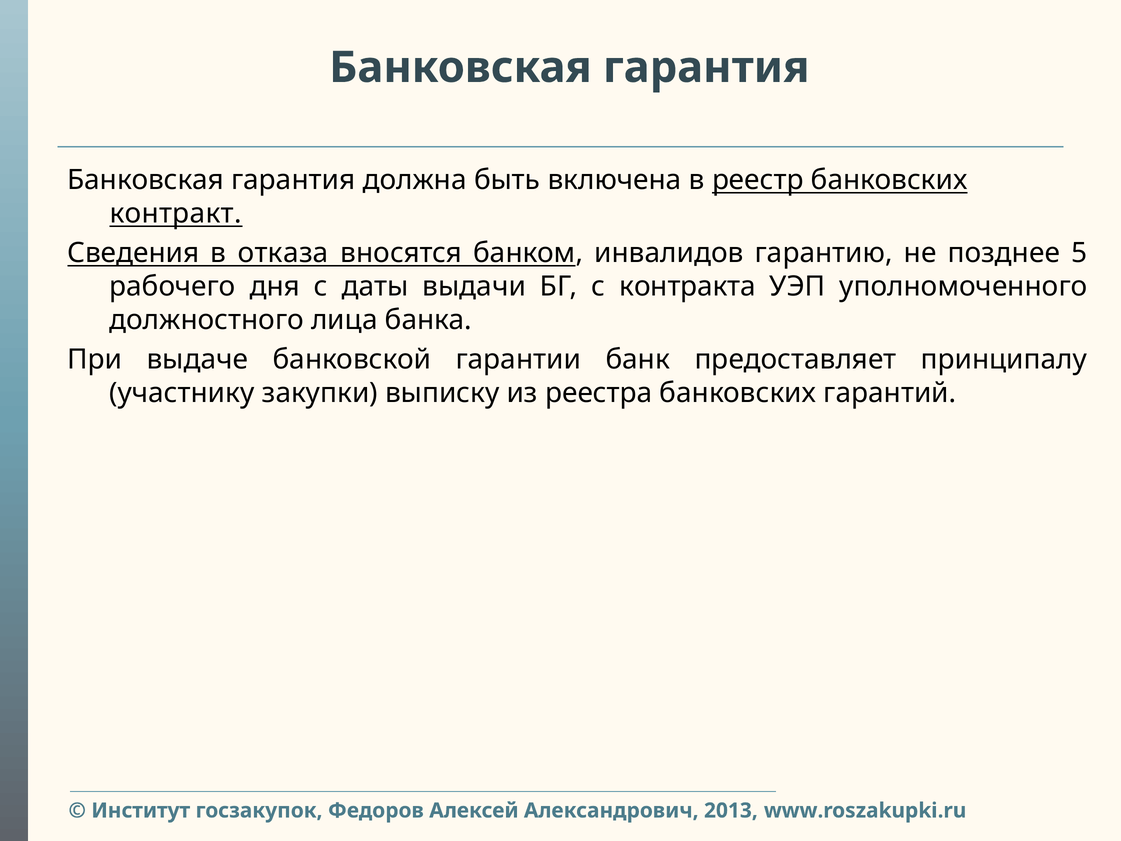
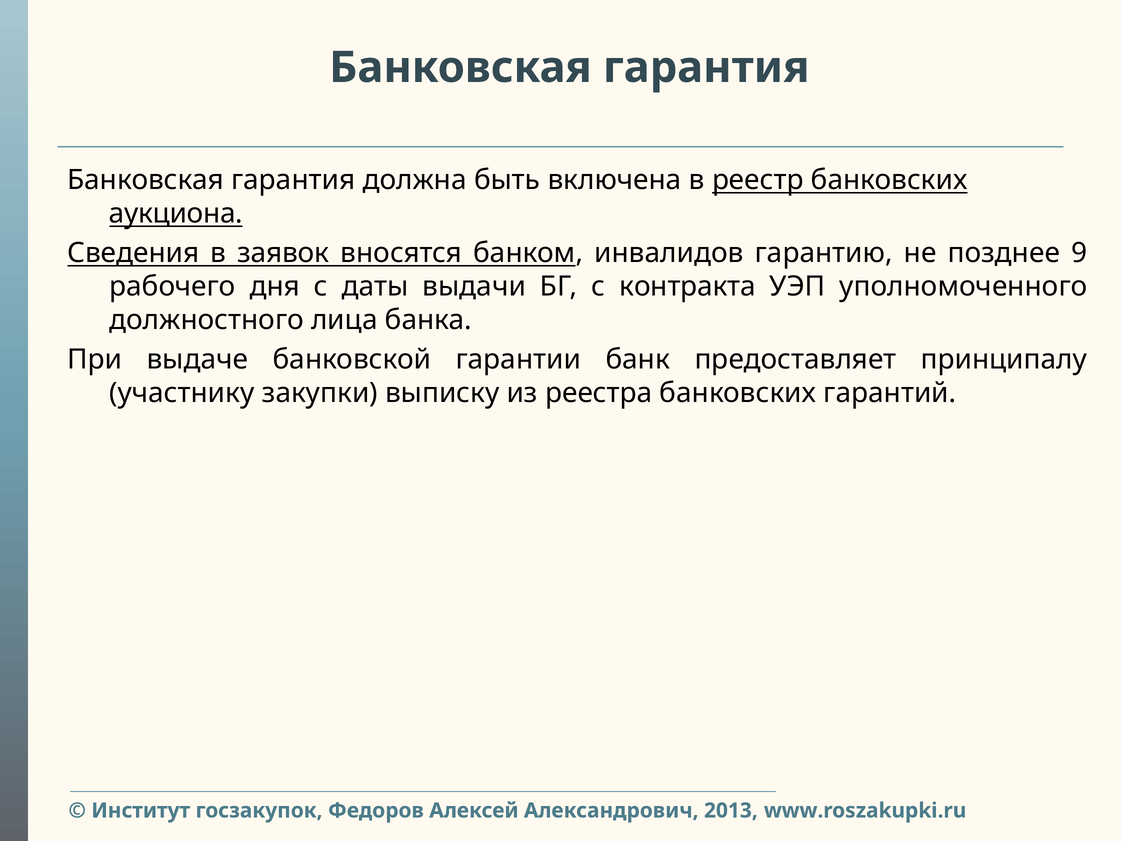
контракт: контракт -> аукциона
отказа: отказа -> заявок
5: 5 -> 9
